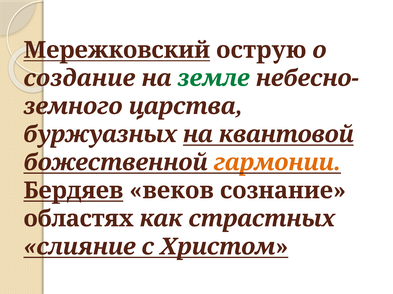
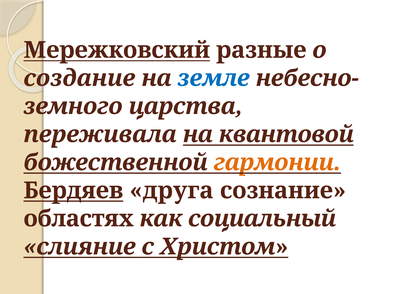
острую: острую -> разные
земле colour: green -> blue
буржуазных: буржуазных -> переживала
веков: веков -> друга
страстных: страстных -> социальный
